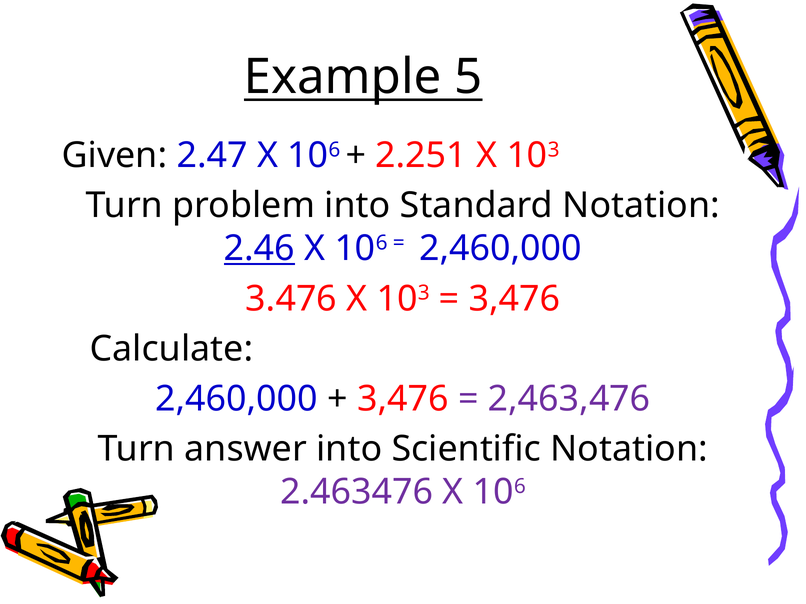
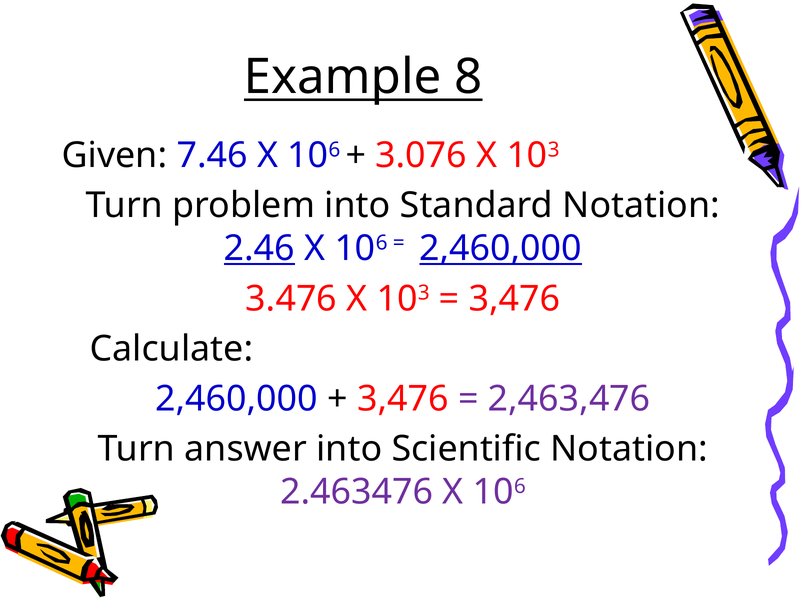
5: 5 -> 8
2.47: 2.47 -> 7.46
2.251: 2.251 -> 3.076
2,460,000 at (501, 249) underline: none -> present
